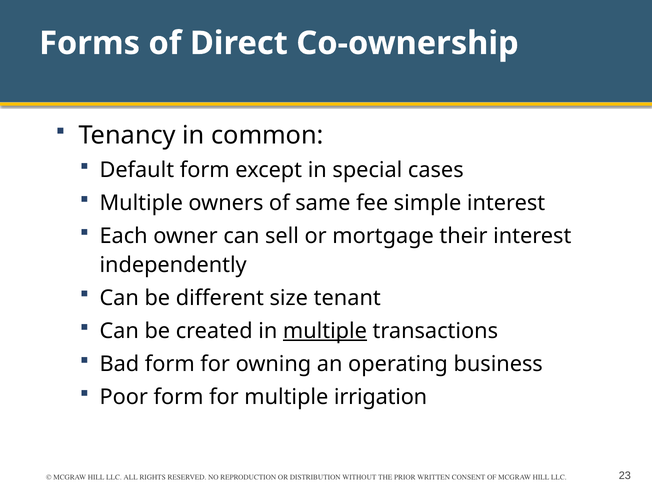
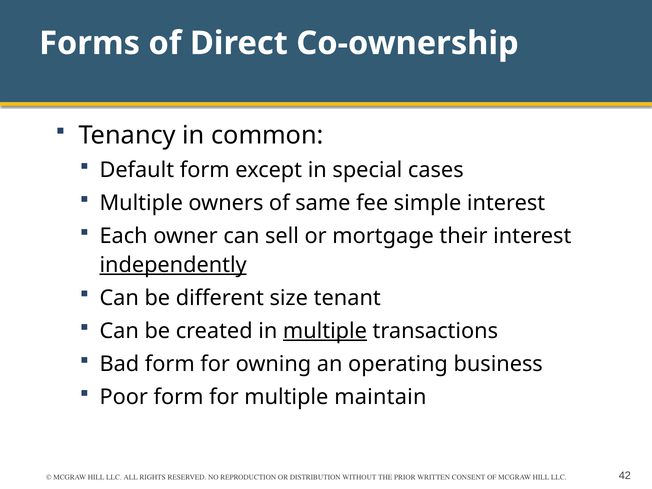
independently underline: none -> present
irrigation: irrigation -> maintain
23: 23 -> 42
